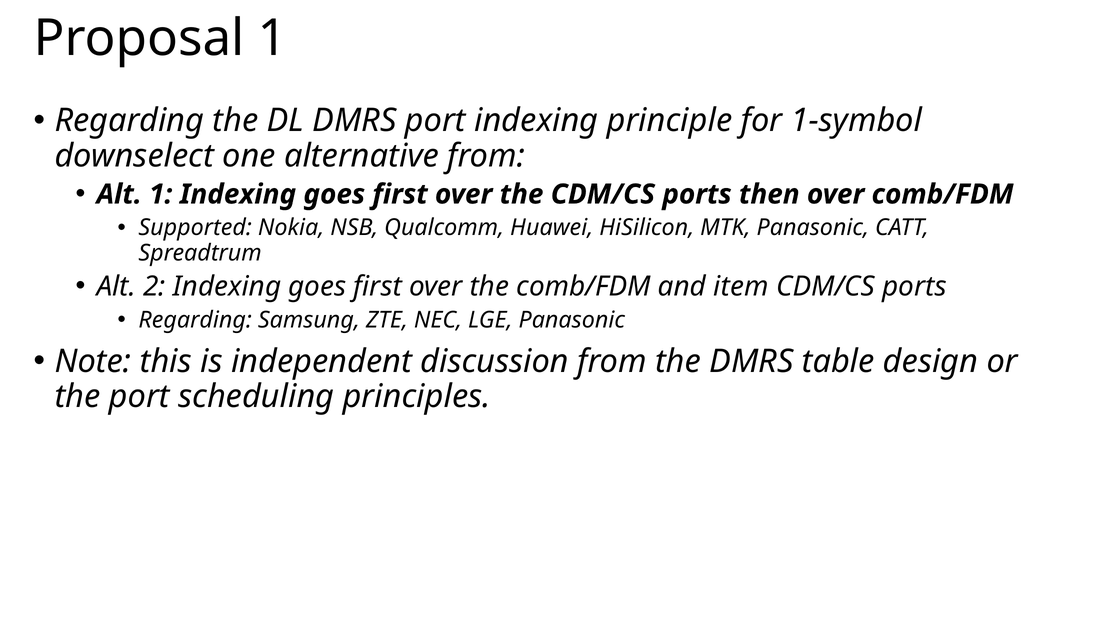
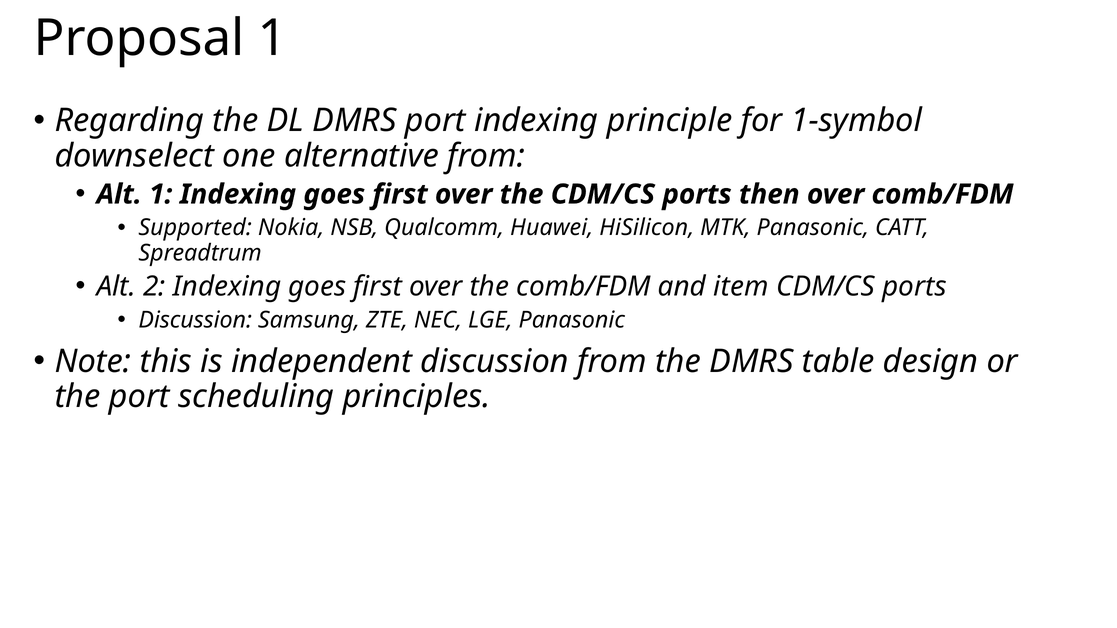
Regarding at (195, 320): Regarding -> Discussion
